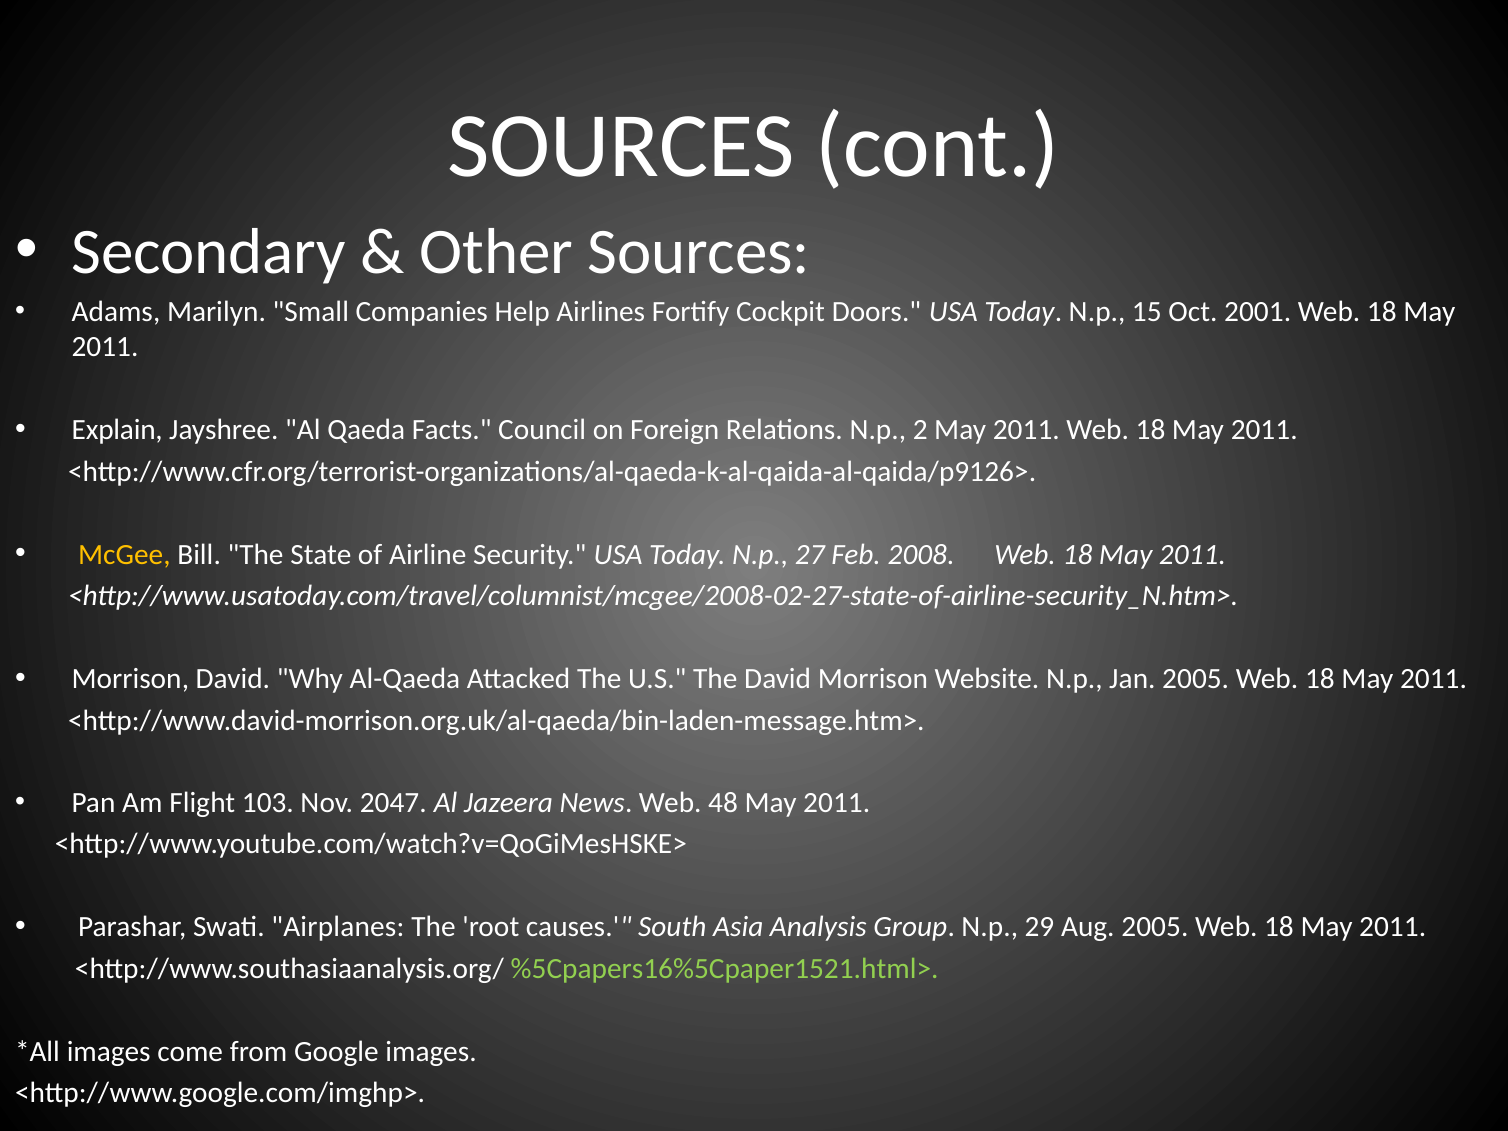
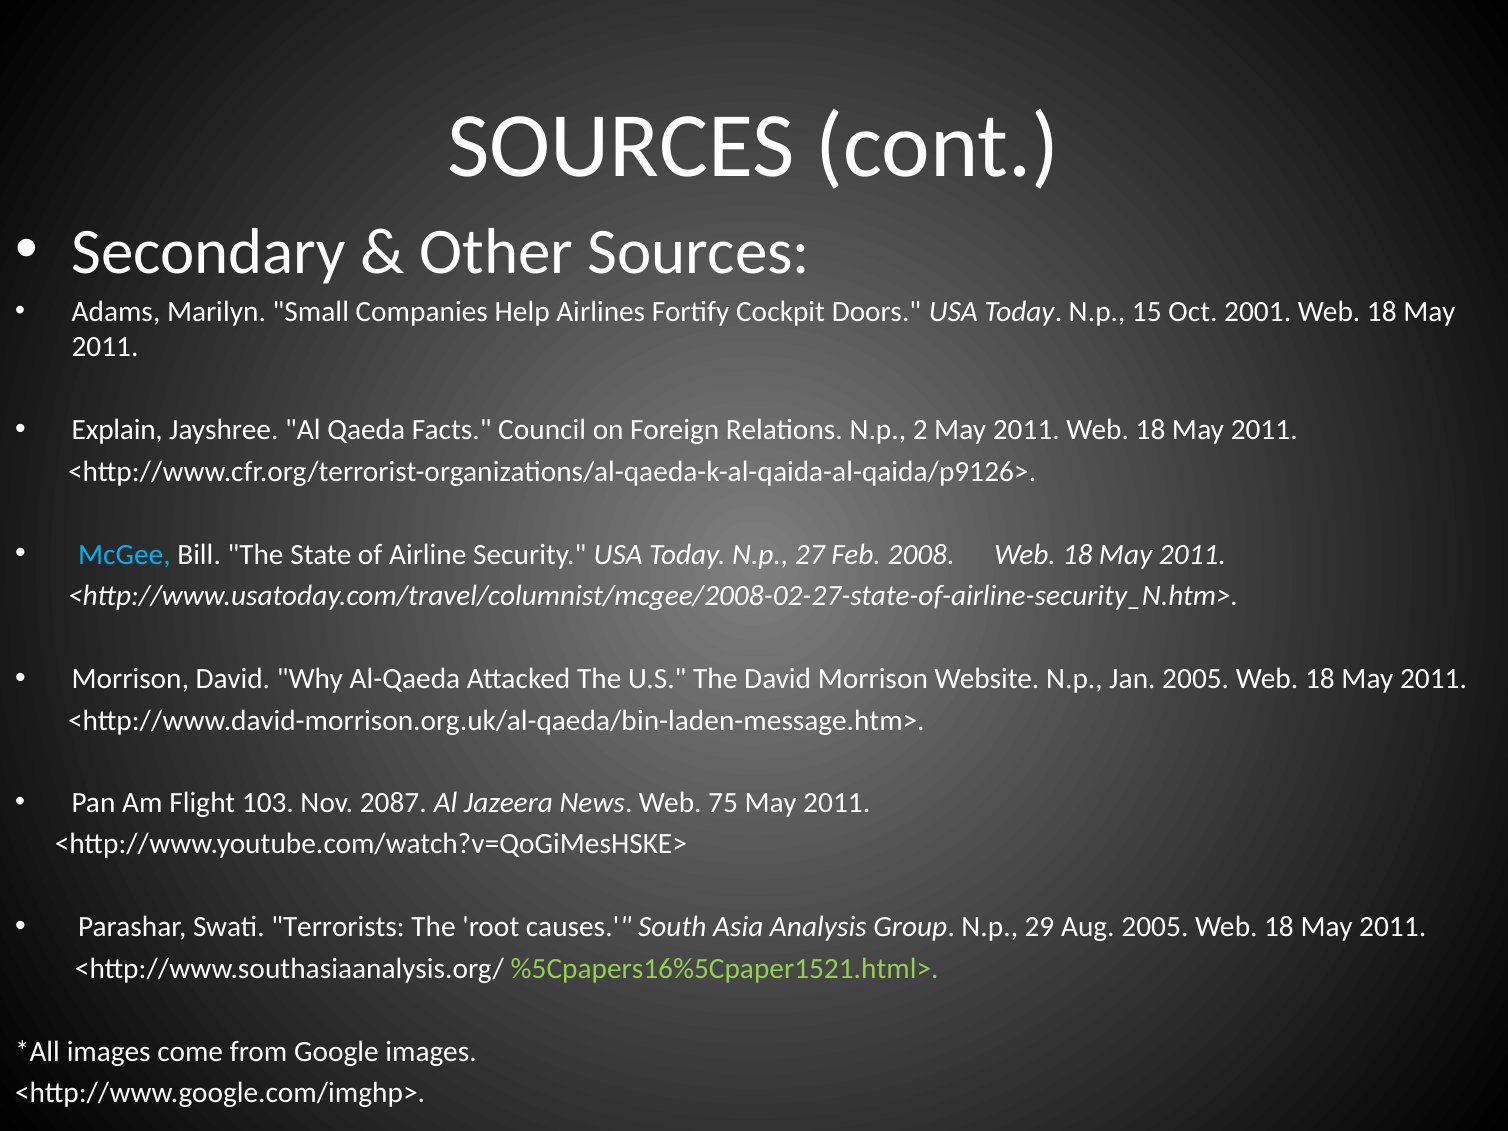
McGee colour: yellow -> light blue
2047: 2047 -> 2087
48: 48 -> 75
Airplanes: Airplanes -> Terrorists
